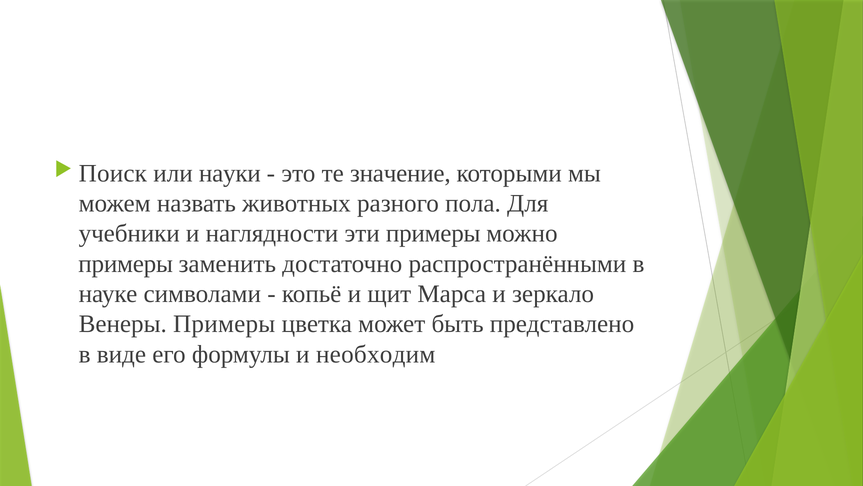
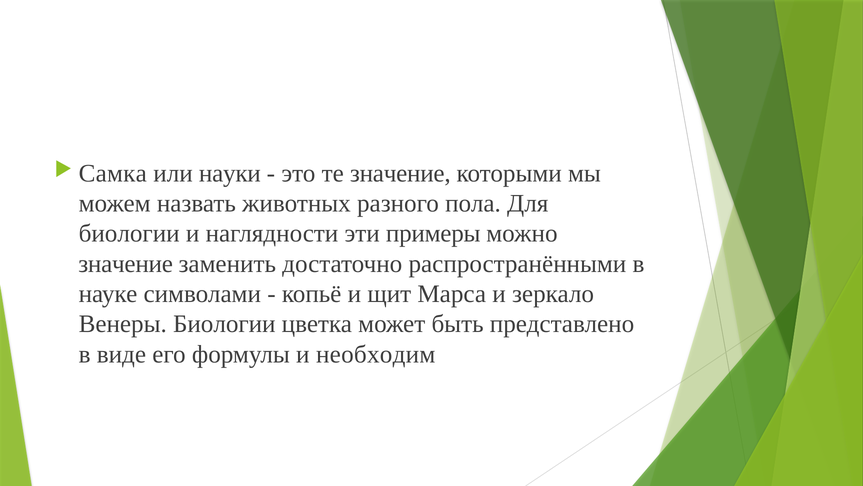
Поиск: Поиск -> Самка
учебники at (129, 233): учебники -> биологии
примеры at (126, 263): примеры -> значение
Венеры Примеры: Примеры -> Биологии
